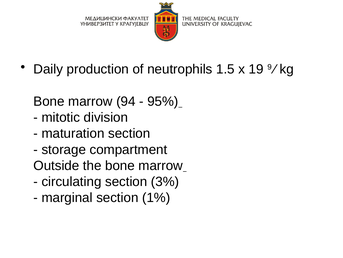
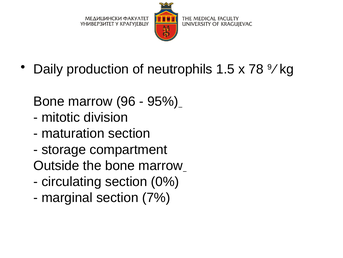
19: 19 -> 78
94: 94 -> 96
3%: 3% -> 0%
1%: 1% -> 7%
